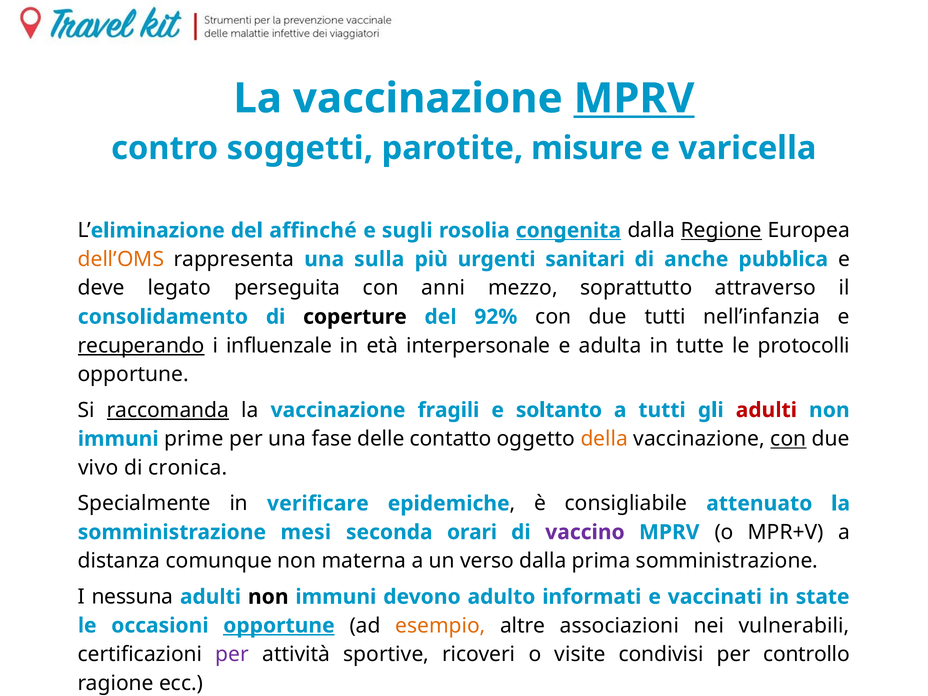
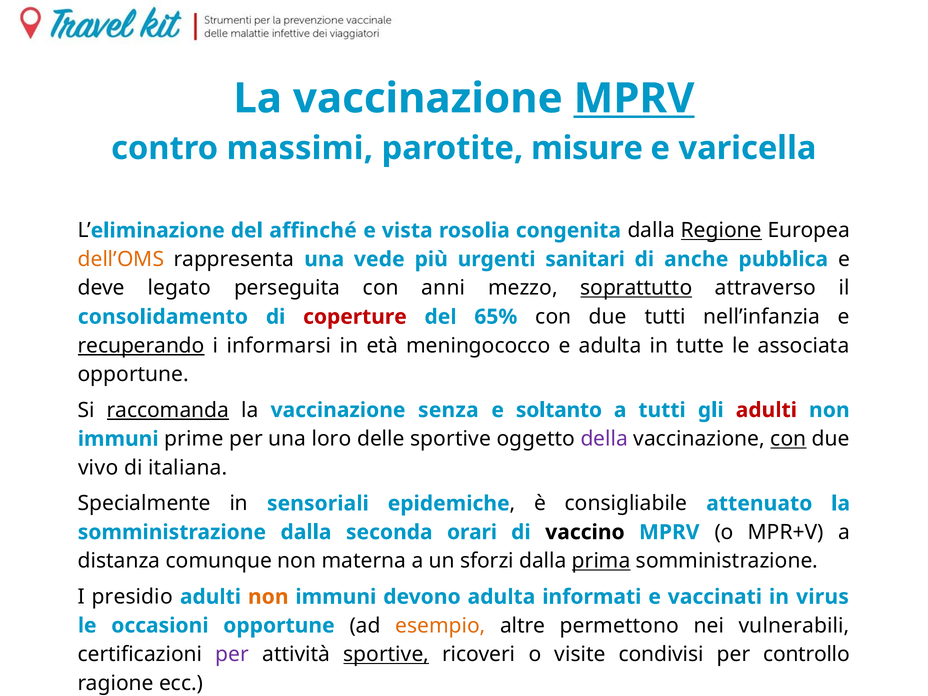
soggetti: soggetti -> massimi
sugli: sugli -> vista
congenita underline: present -> none
sulla: sulla -> vede
soprattutto underline: none -> present
coperture colour: black -> red
92%: 92% -> 65%
influenzale: influenzale -> informarsi
interpersonale: interpersonale -> meningococco
protocolli: protocolli -> associata
fragili: fragili -> senza
fase: fase -> loro
delle contatto: contatto -> sportive
della colour: orange -> purple
cronica: cronica -> italiana
verificare: verificare -> sensoriali
somministrazione mesi: mesi -> dalla
vaccino colour: purple -> black
verso: verso -> sforzi
prima underline: none -> present
nessuna: nessuna -> presidio
non at (268, 597) colour: black -> orange
devono adulto: adulto -> adulta
state: state -> virus
opportune at (279, 626) underline: present -> none
associazioni: associazioni -> permettono
sportive at (386, 654) underline: none -> present
